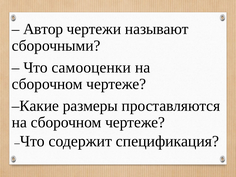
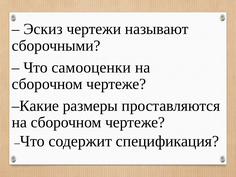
Автор: Автор -> Эскиз
